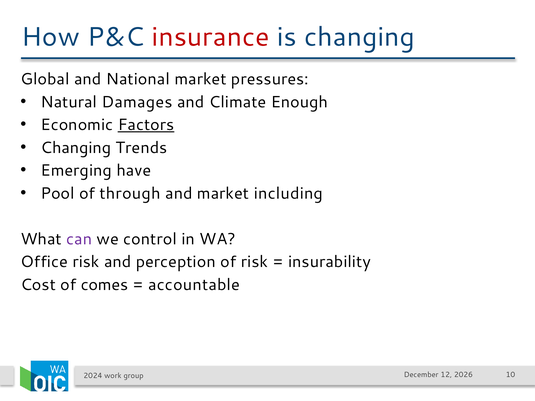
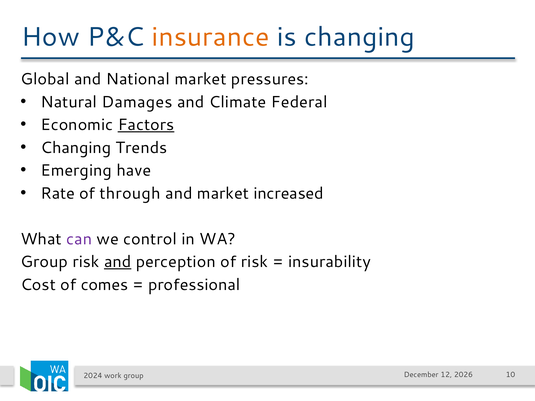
insurance colour: red -> orange
Enough: Enough -> Federal
Pool: Pool -> Rate
including: including -> increased
Office at (44, 262): Office -> Group
and at (118, 262) underline: none -> present
accountable: accountable -> professional
